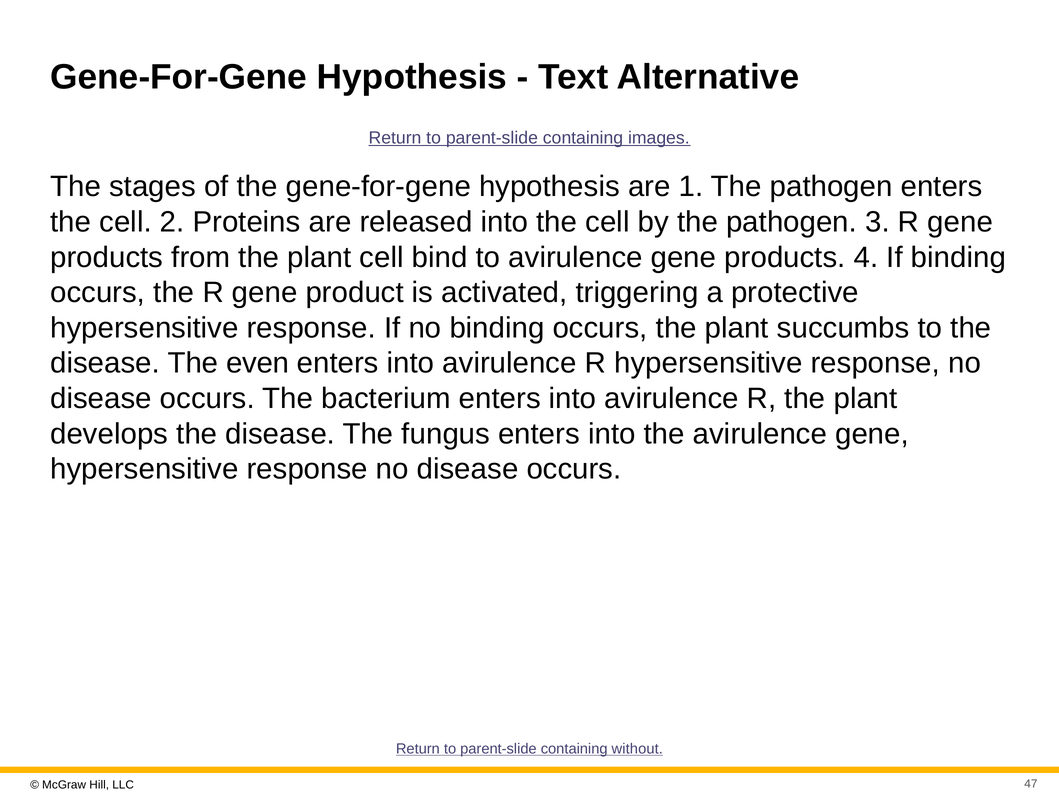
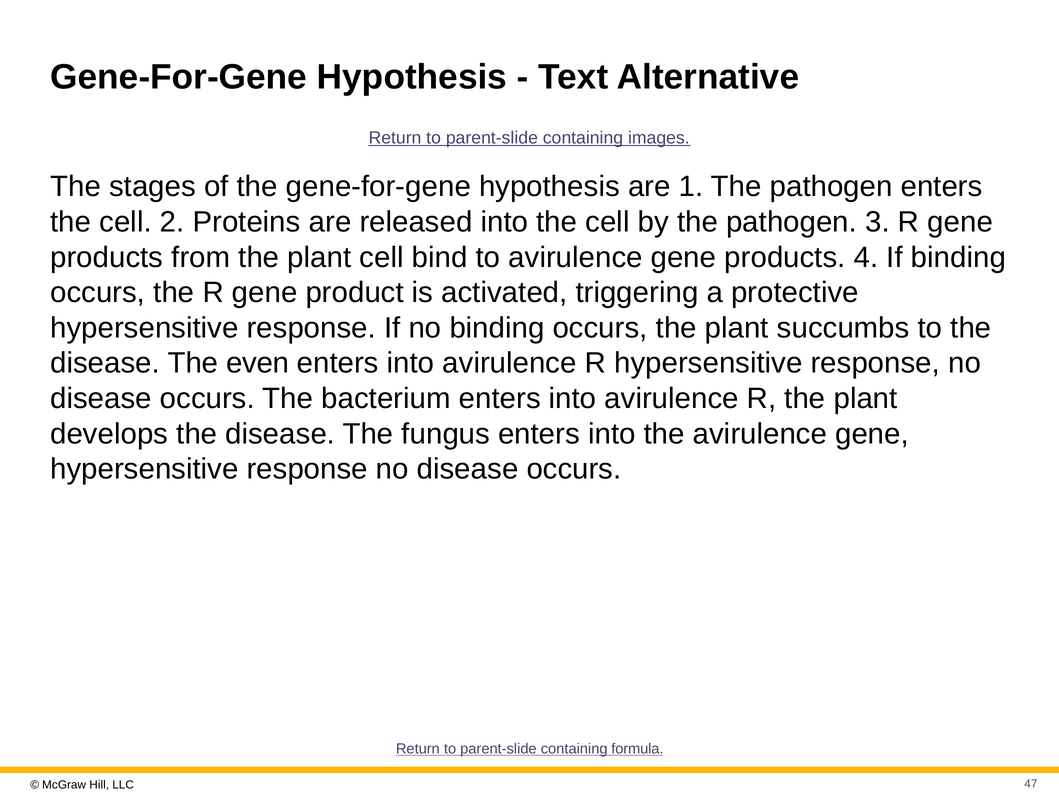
without: without -> formula
